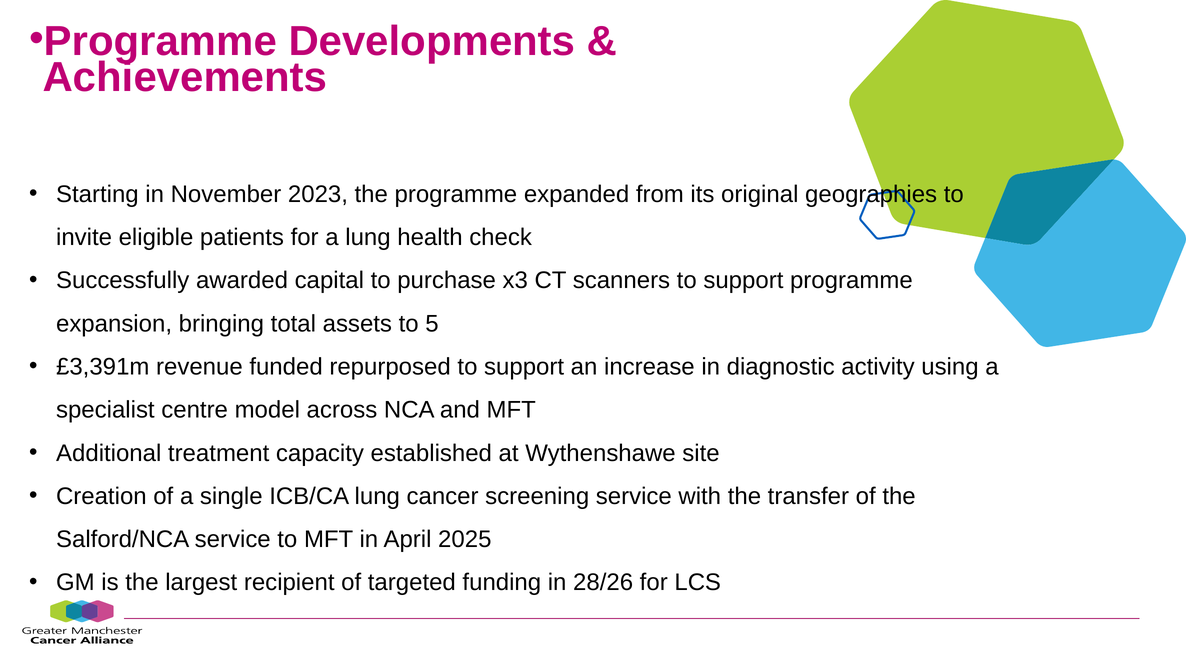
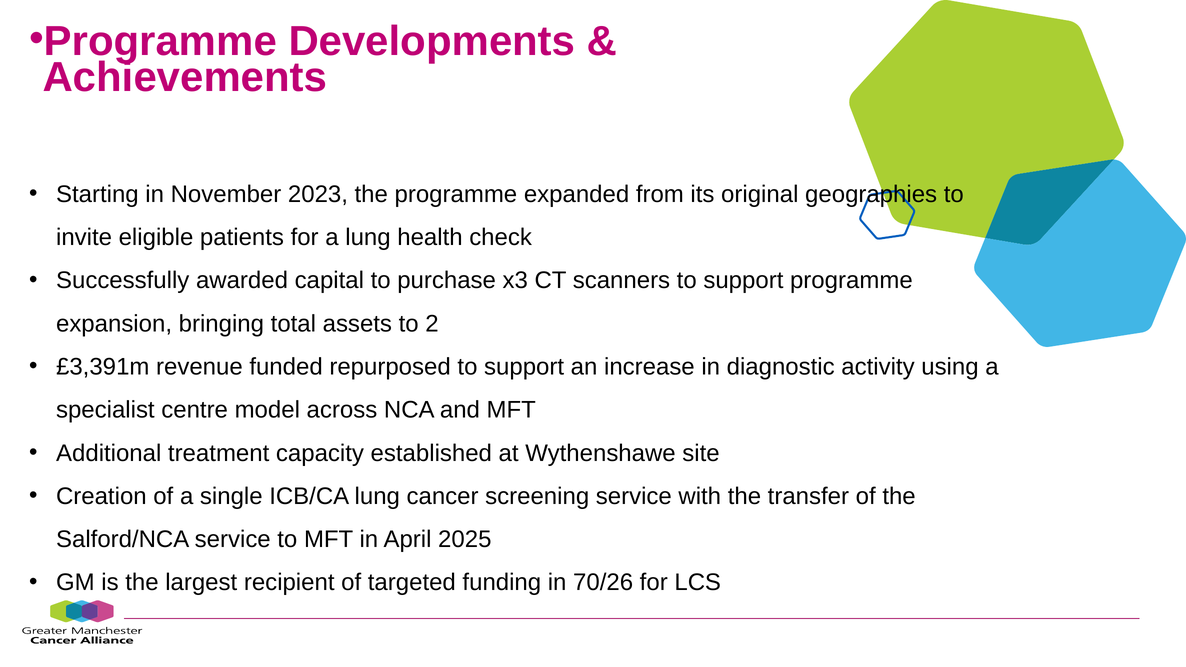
5: 5 -> 2
28/26: 28/26 -> 70/26
